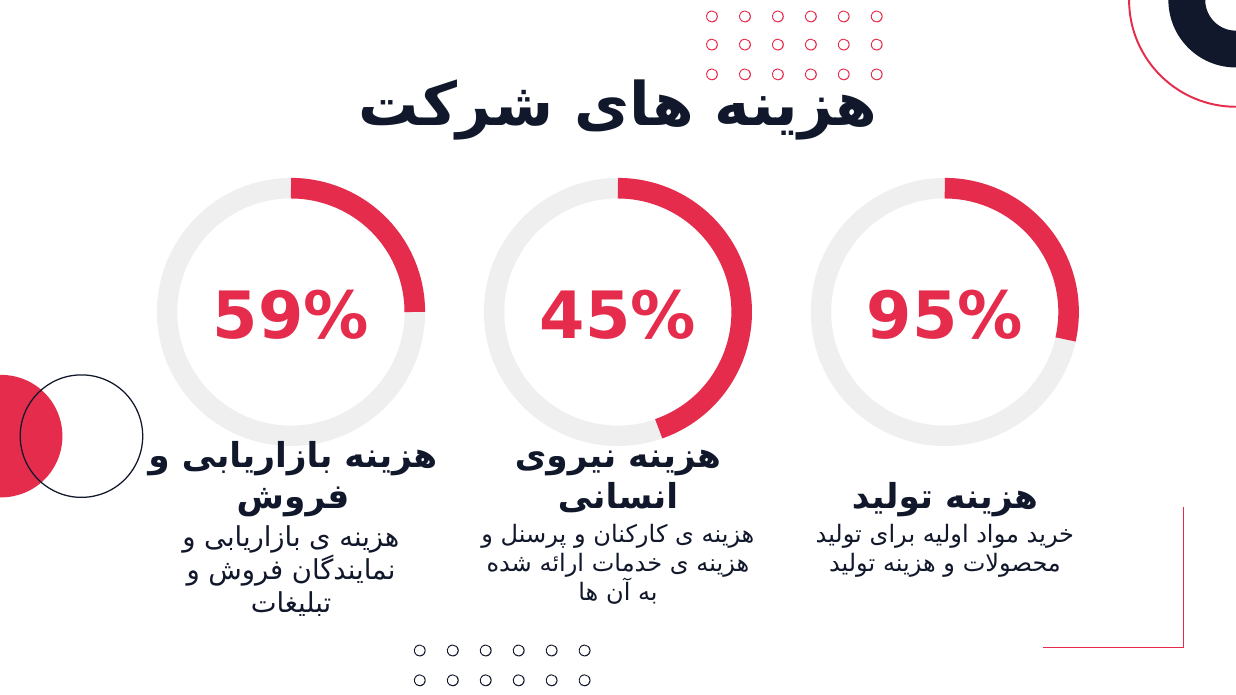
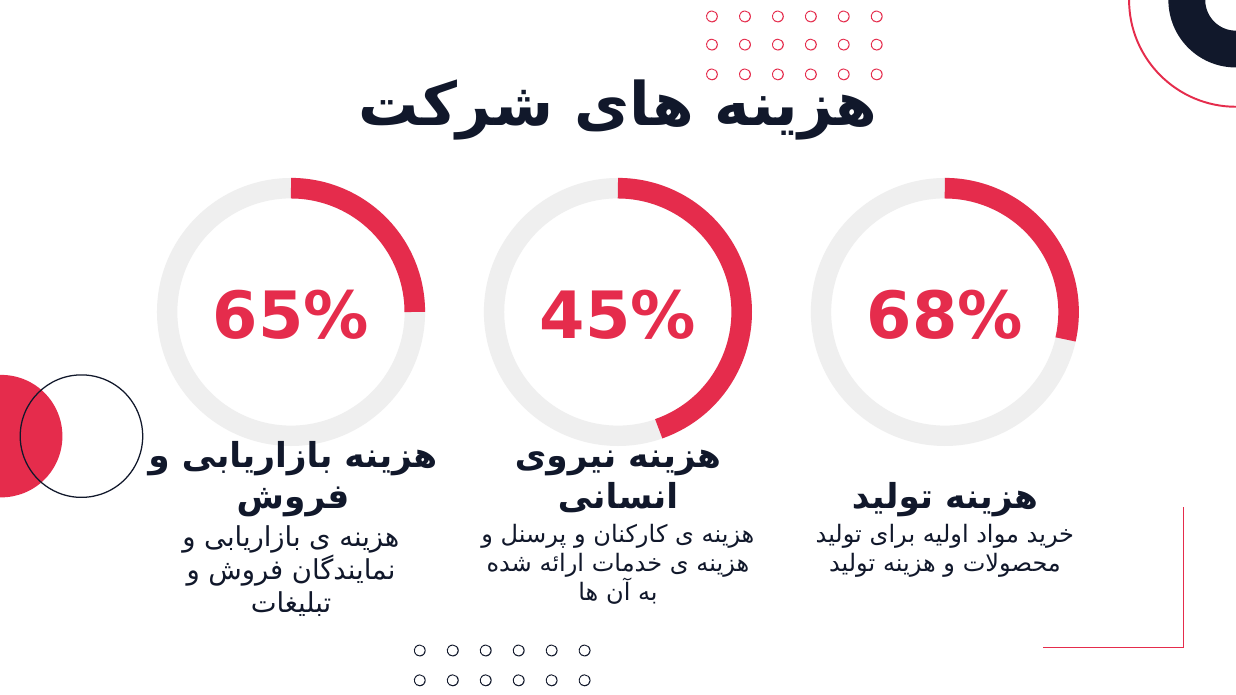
59%: 59% -> 65%
95%: 95% -> 68%
